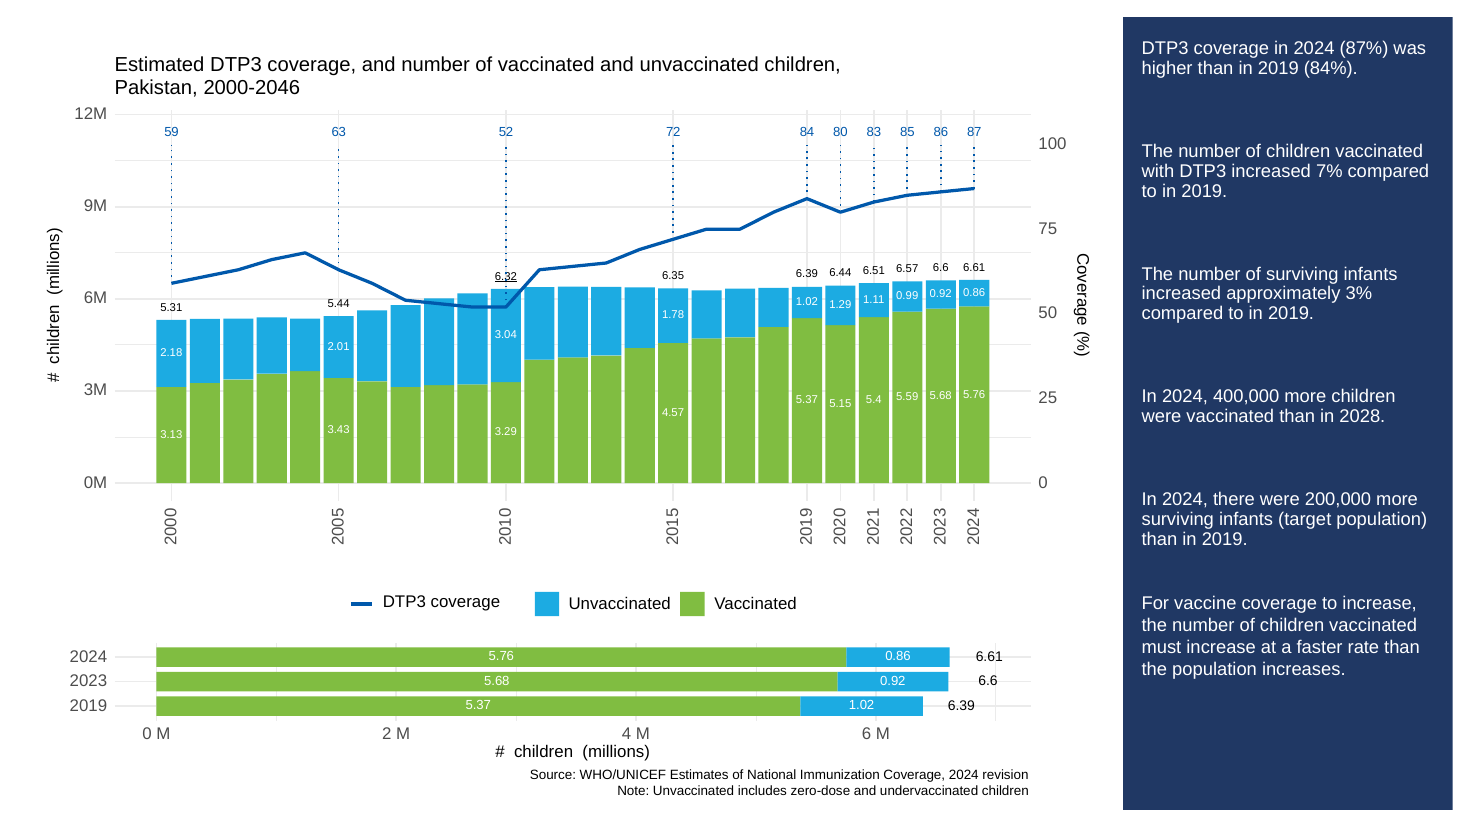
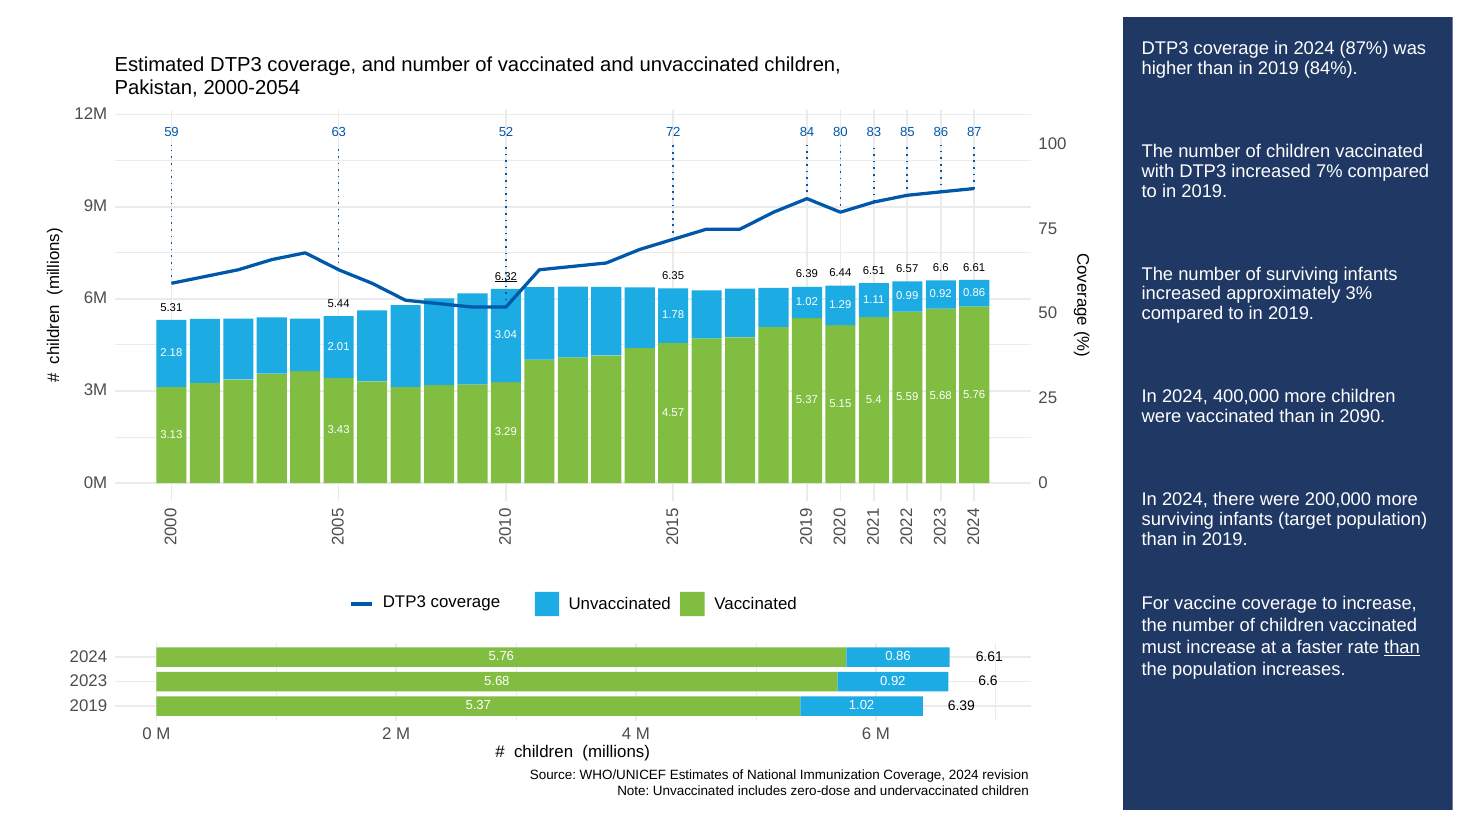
2000-2046: 2000-2046 -> 2000-2054
2028: 2028 -> 2090
than at (1402, 648) underline: none -> present
